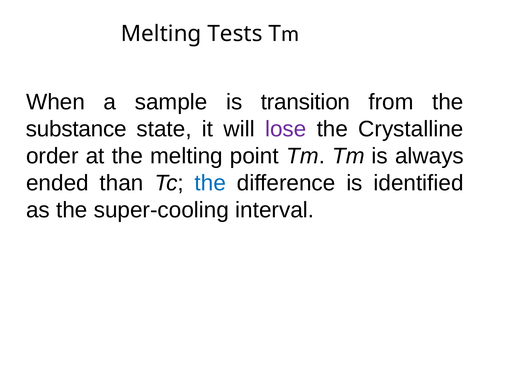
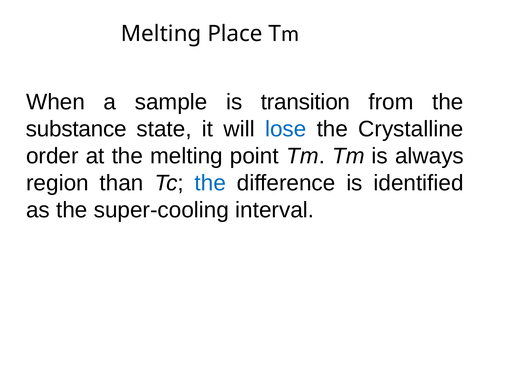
Tests: Tests -> Place
lose colour: purple -> blue
ended: ended -> region
